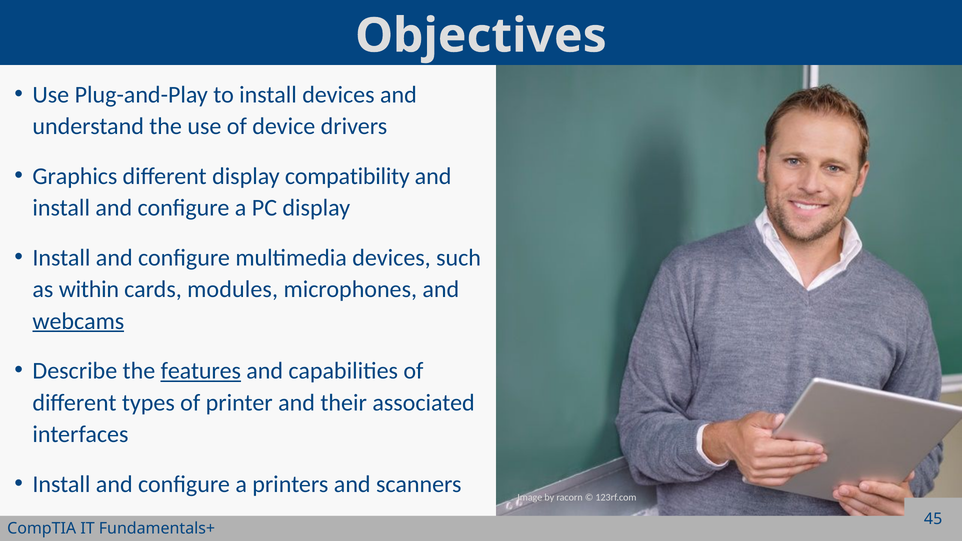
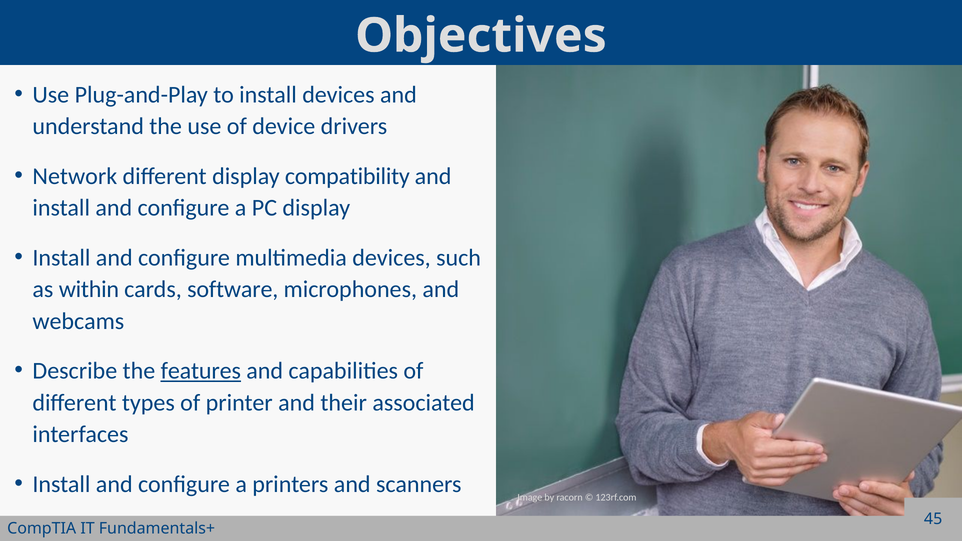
Graphics: Graphics -> Network
modules: modules -> software
webcams underline: present -> none
